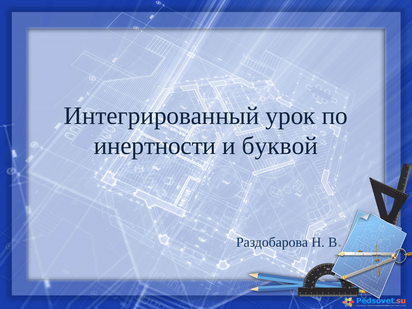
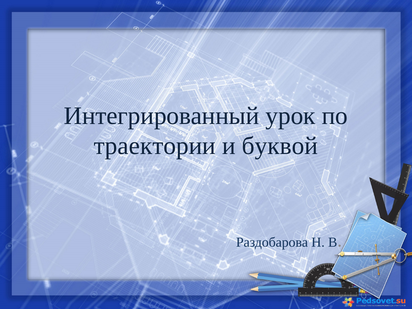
инертности: инертности -> траектории
